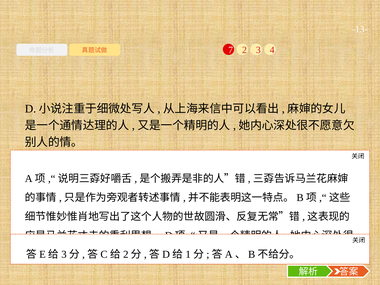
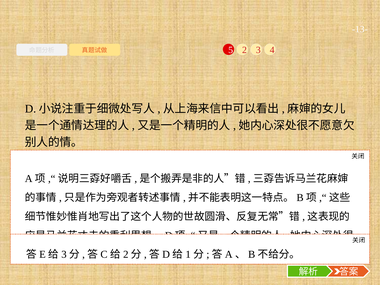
7: 7 -> 5
